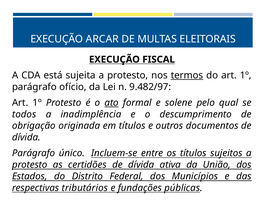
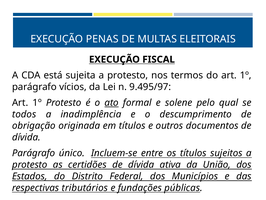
ARCAR: ARCAR -> PENAS
termos underline: present -> none
ofício: ofício -> vícios
9.482/97: 9.482/97 -> 9.495/97
